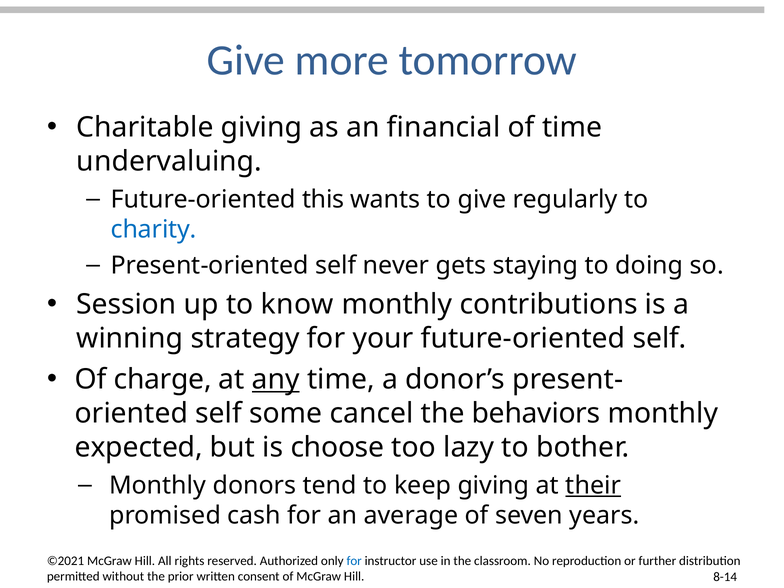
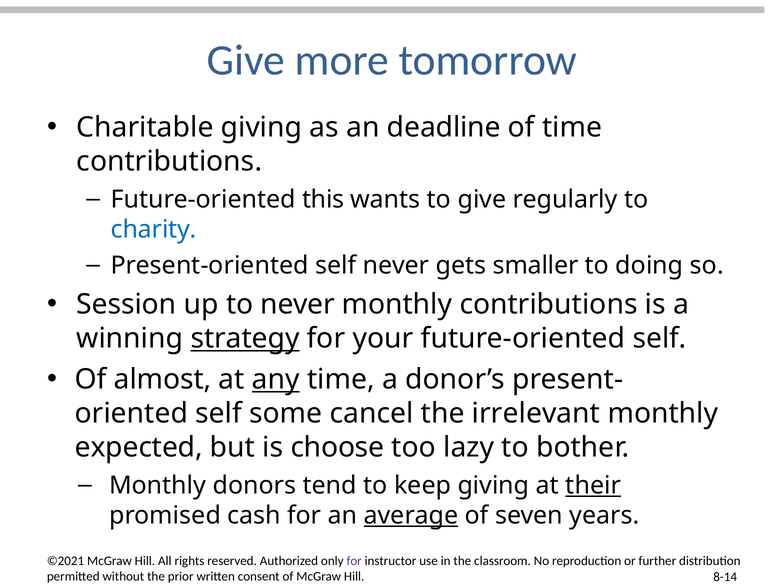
financial: financial -> deadline
undervaluing at (169, 161): undervaluing -> contributions
staying: staying -> smaller
to know: know -> never
strategy underline: none -> present
charge: charge -> almost
behaviors: behaviors -> irrelevant
average underline: none -> present
for at (354, 561) colour: blue -> purple
